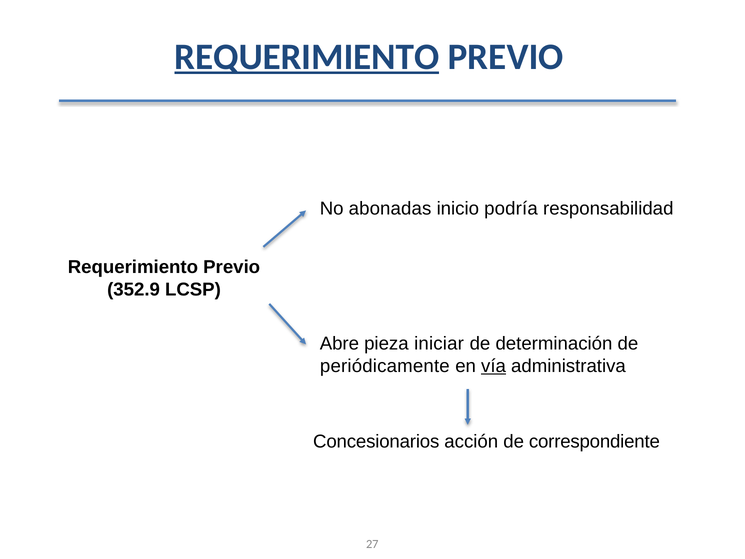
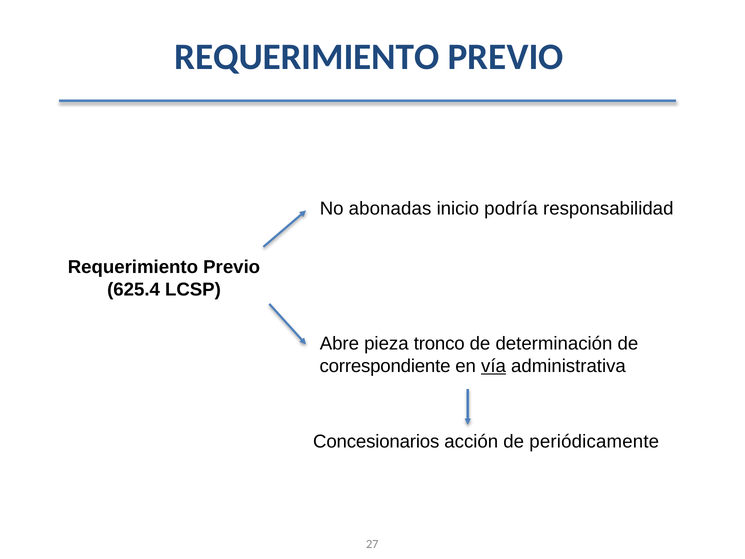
REQUERIMIENTO at (307, 57) underline: present -> none
352.9: 352.9 -> 625.4
iniciar: iniciar -> tronco
periódicamente: periódicamente -> correspondiente
correspondiente: correspondiente -> periódicamente
